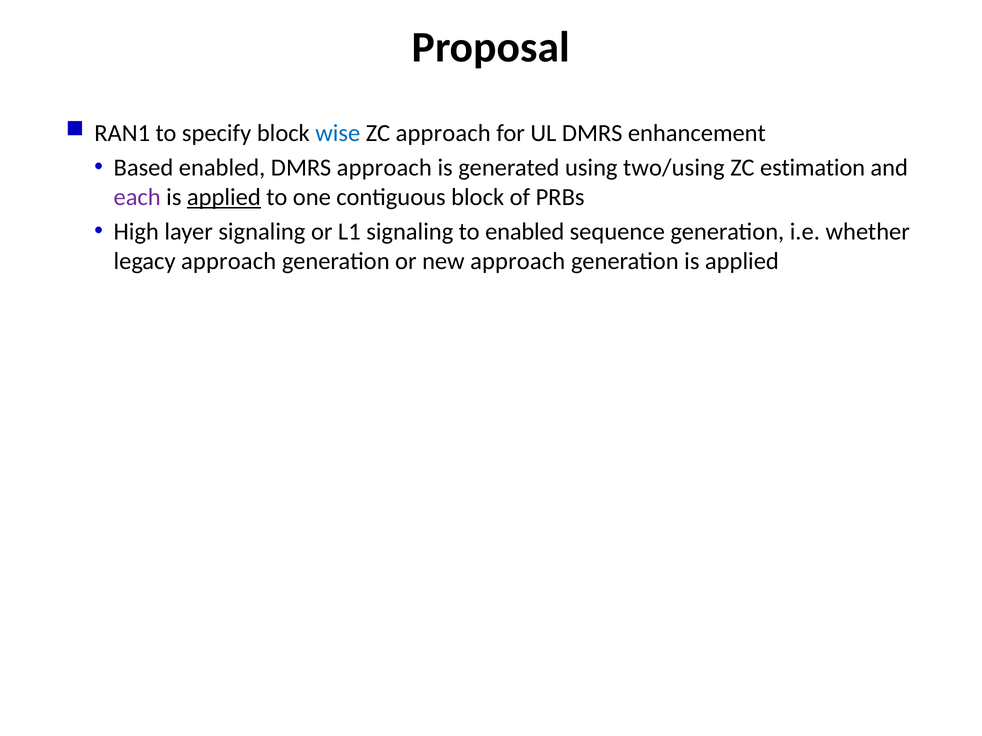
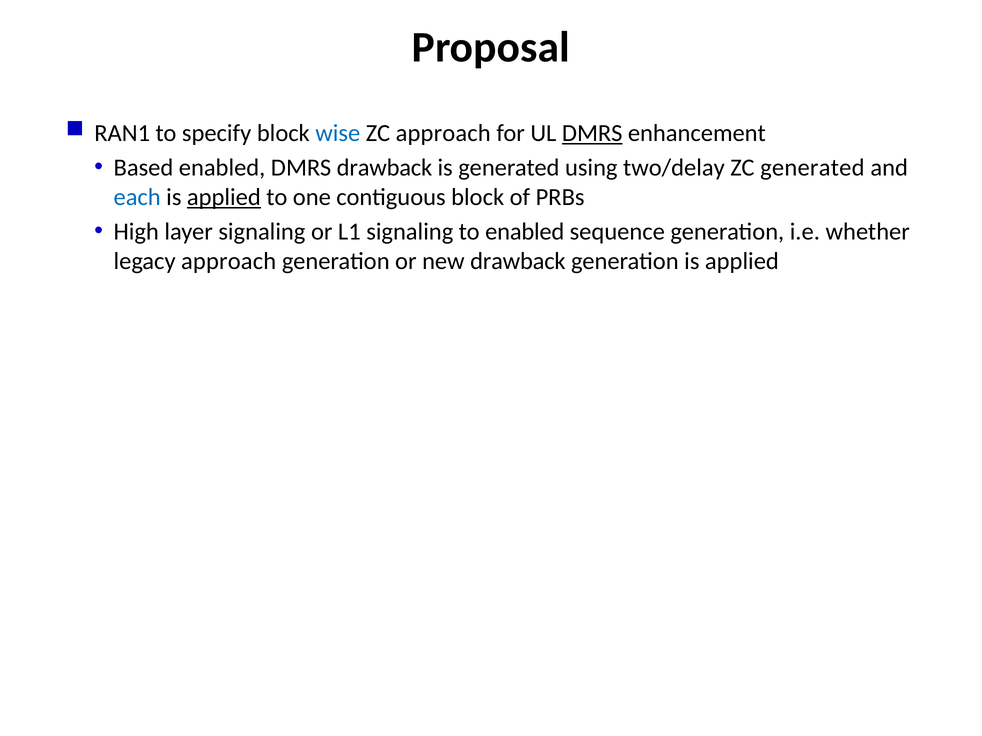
DMRS at (592, 133) underline: none -> present
DMRS approach: approach -> drawback
two/using: two/using -> two/delay
ZC estimation: estimation -> generated
each colour: purple -> blue
new approach: approach -> drawback
